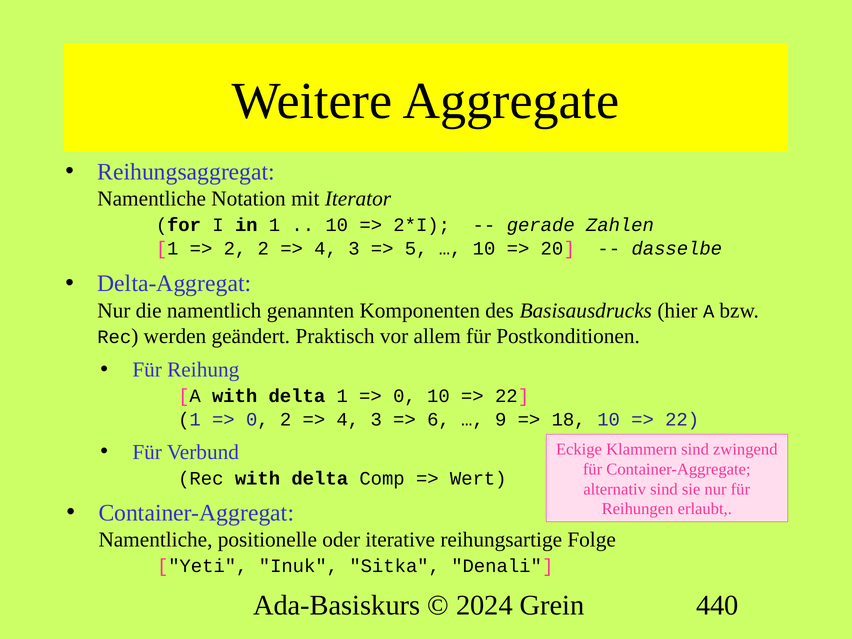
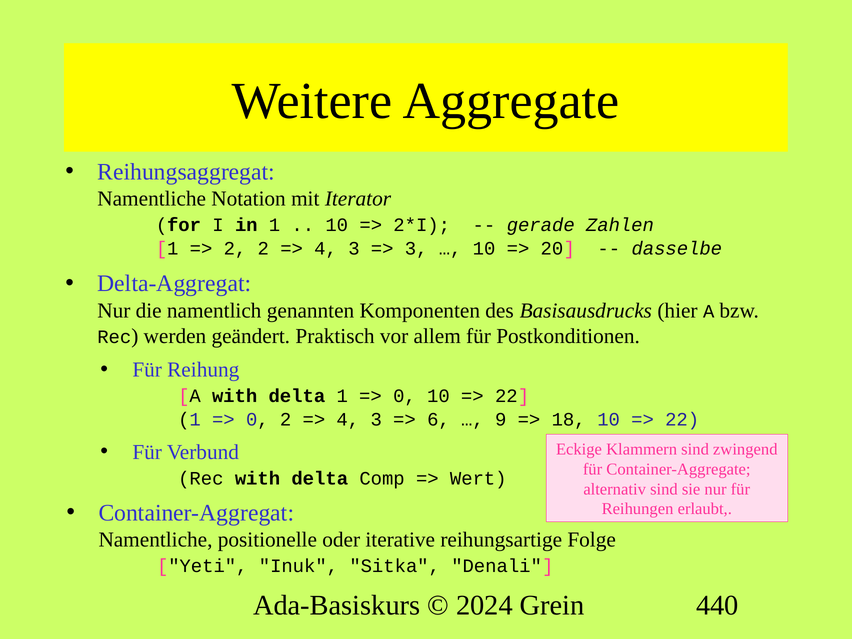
5 at (416, 248): 5 -> 3
